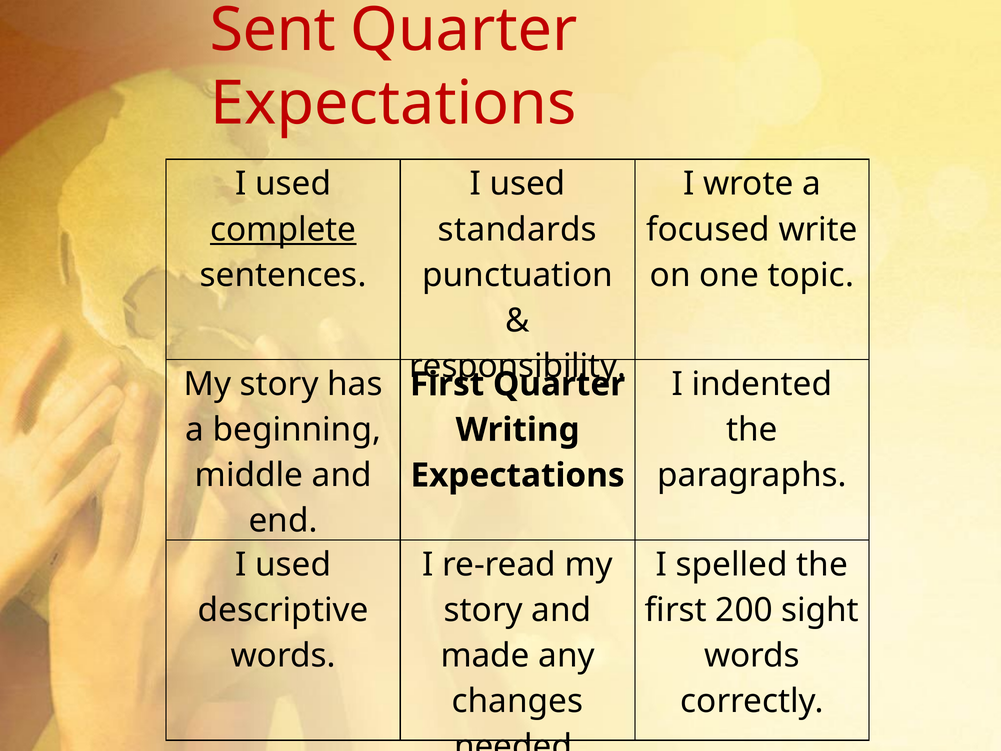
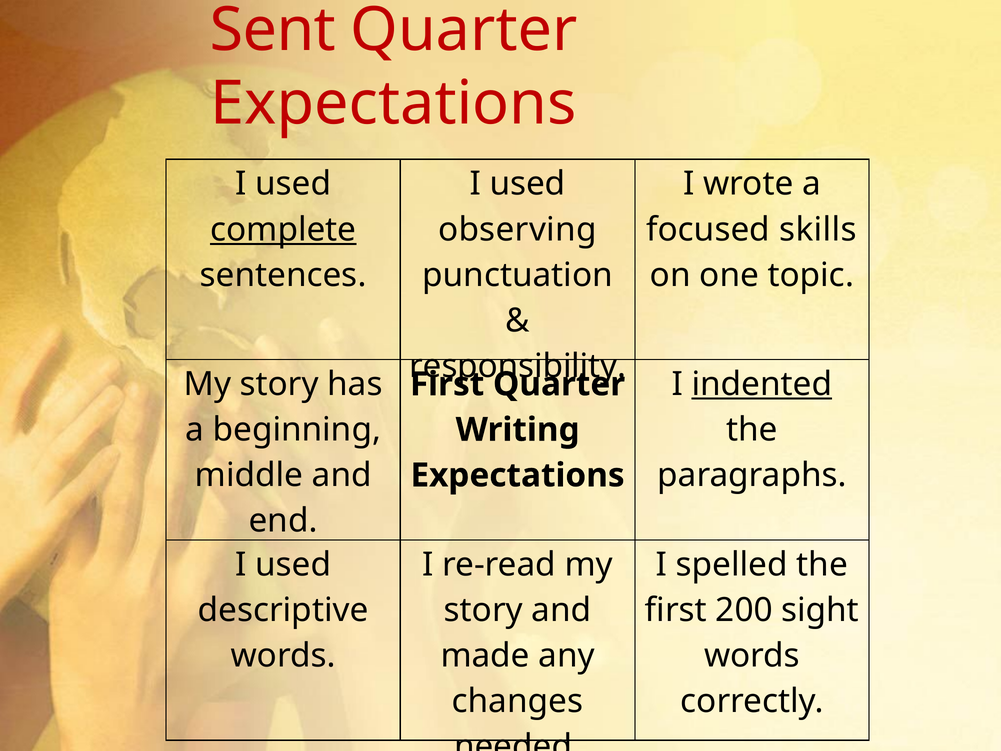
standards: standards -> observing
write: write -> skills
indented underline: none -> present
